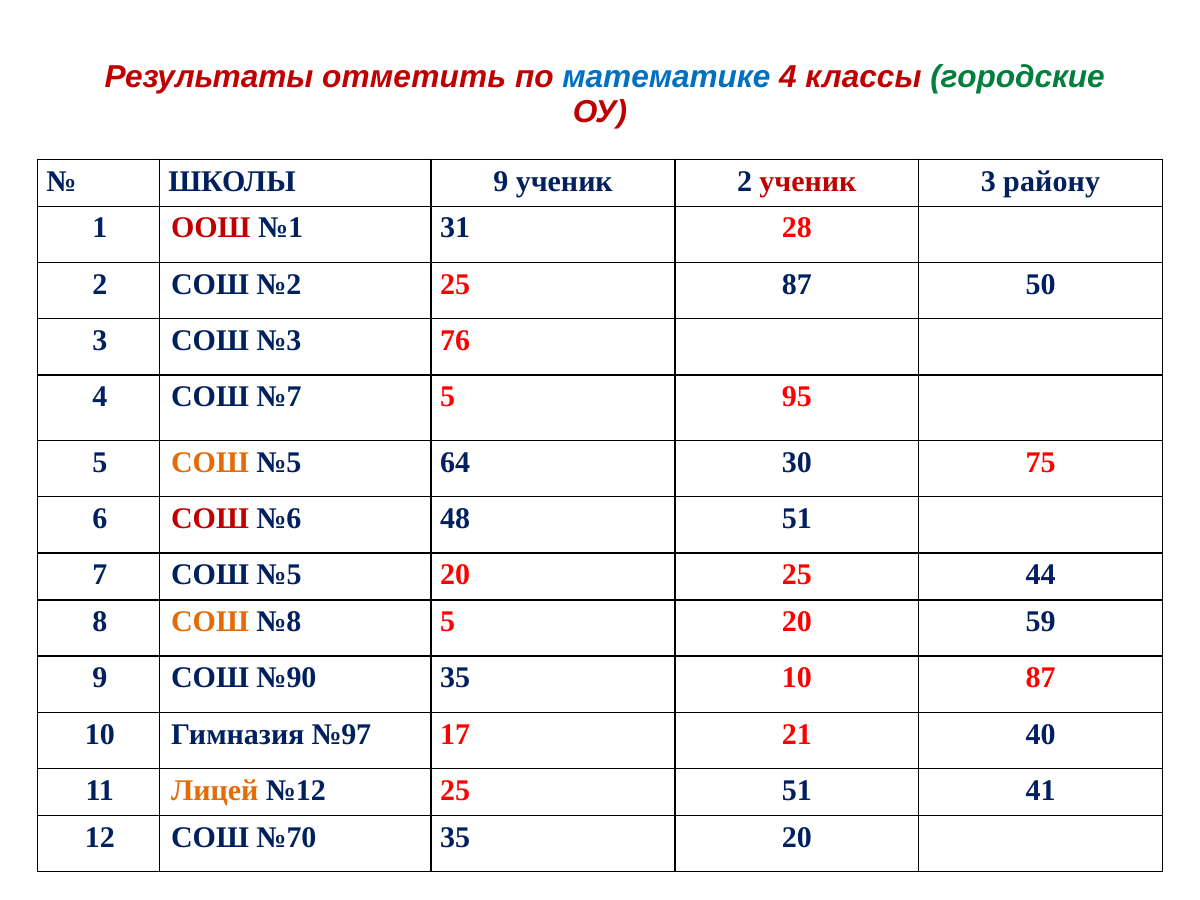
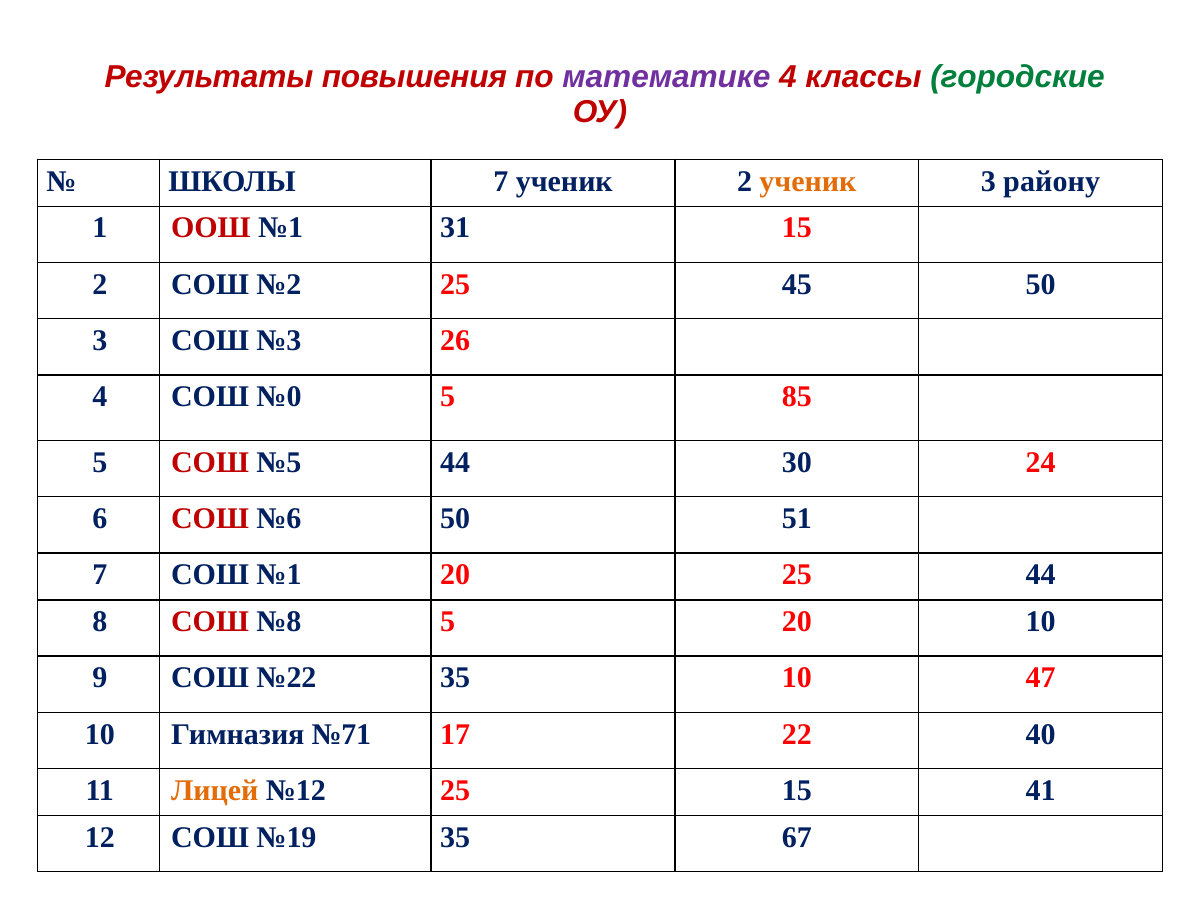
отметить: отметить -> повышения
математике colour: blue -> purple
ШКОЛЫ 9: 9 -> 7
ученик at (808, 181) colour: red -> orange
31 28: 28 -> 15
25 87: 87 -> 45
76: 76 -> 26
№7: №7 -> №0
95: 95 -> 85
СОШ at (210, 462) colour: orange -> red
№5 64: 64 -> 44
75: 75 -> 24
№6 48: 48 -> 50
7 СОШ №5: №5 -> №1
СОШ at (210, 622) colour: orange -> red
20 59: 59 -> 10
№90: №90 -> №22
10 87: 87 -> 47
№97: №97 -> №71
21: 21 -> 22
25 51: 51 -> 15
№70: №70 -> №19
35 20: 20 -> 67
